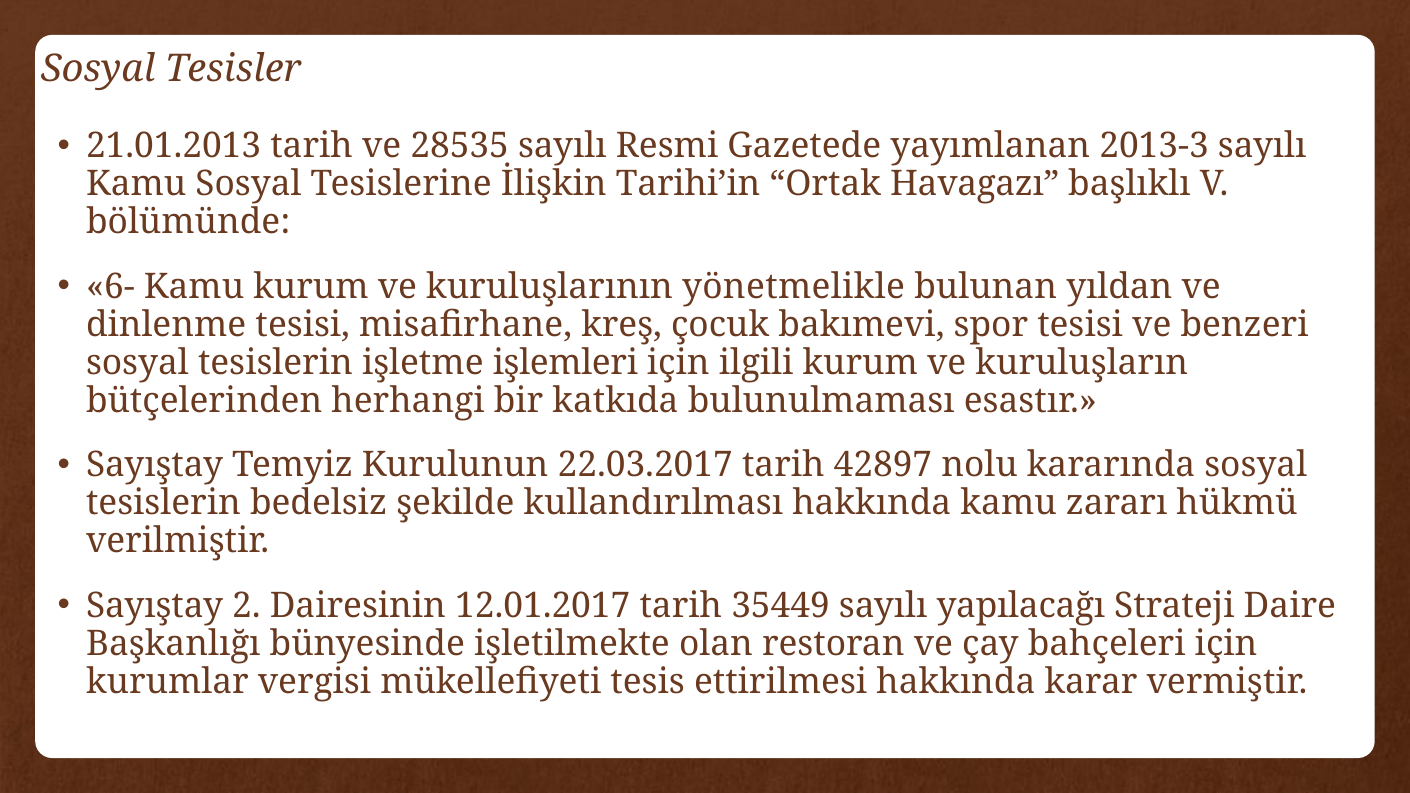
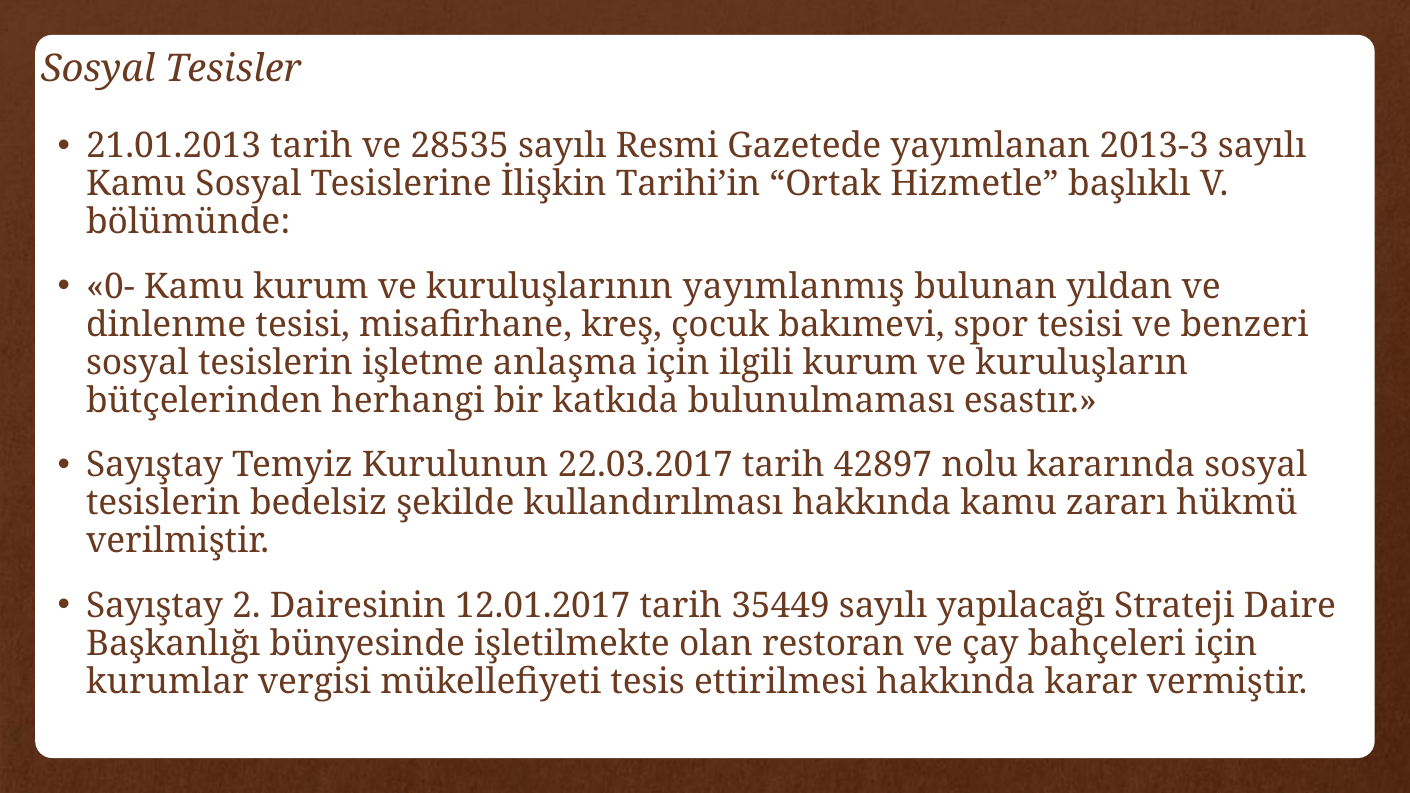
Havagazı: Havagazı -> Hizmetle
6-: 6- -> 0-
yönetmelikle: yönetmelikle -> yayımlanmış
işlemleri: işlemleri -> anlaşma
